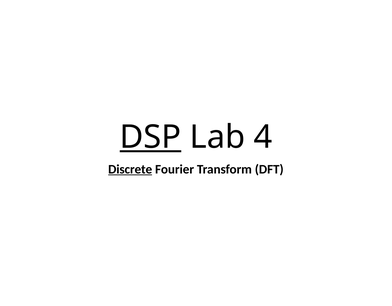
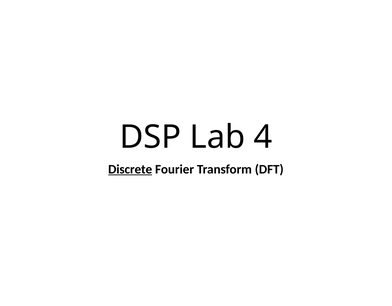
DSP underline: present -> none
